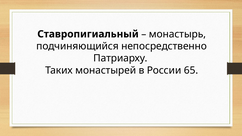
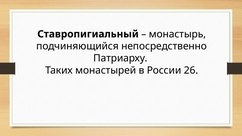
65: 65 -> 26
